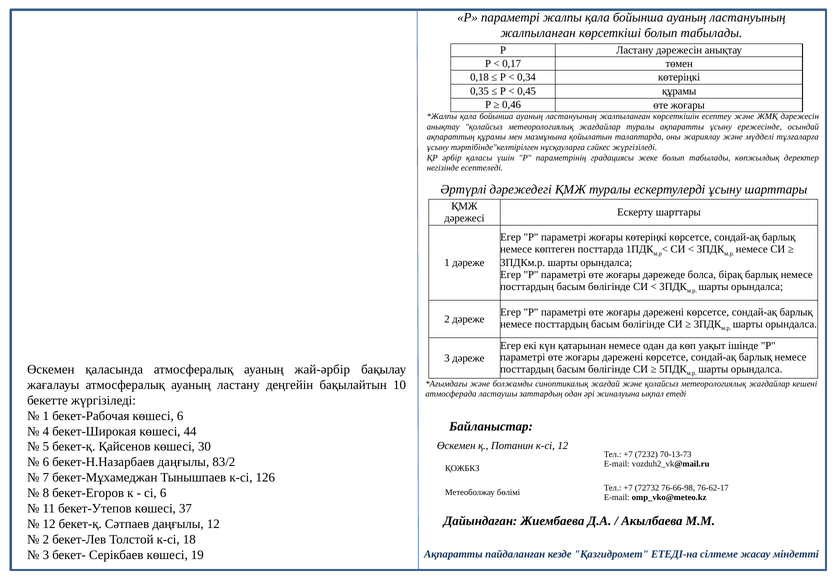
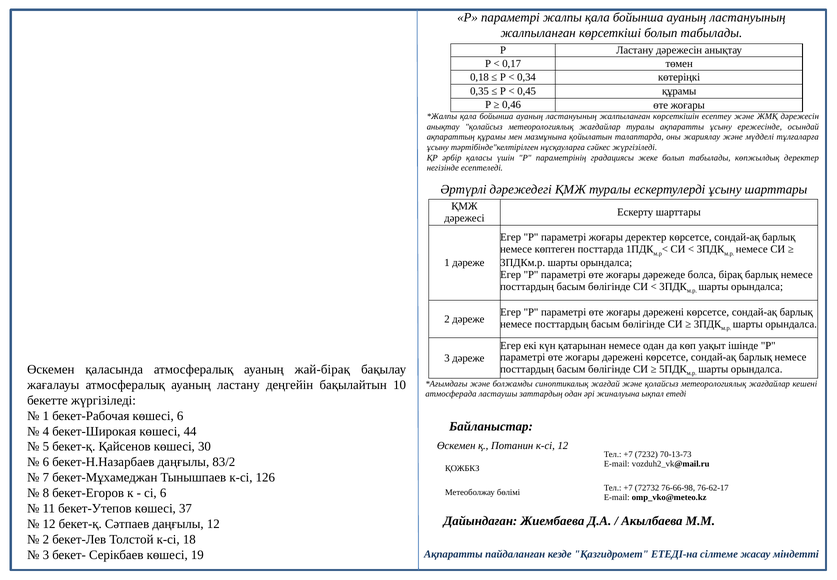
жоғары көтеріңкі: көтеріңкі -> деректер
жай-әрбір: жай-әрбір -> жай-бірақ
